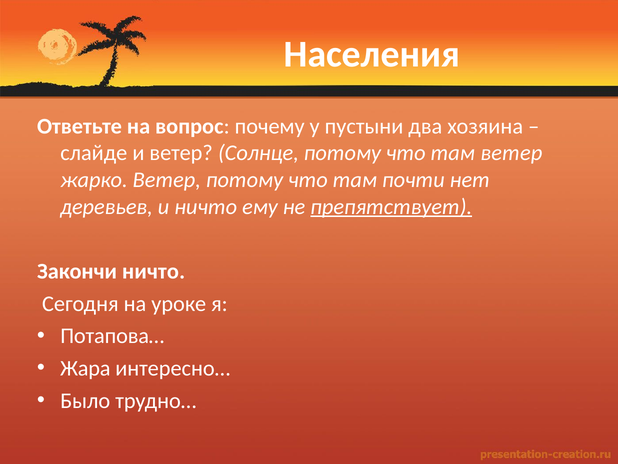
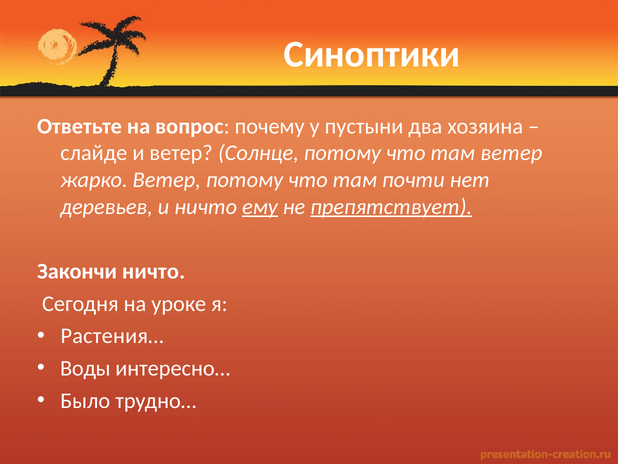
Населения: Населения -> Синоптики
ему underline: none -> present
Потапова…: Потапова… -> Растения…
Жара: Жара -> Воды
